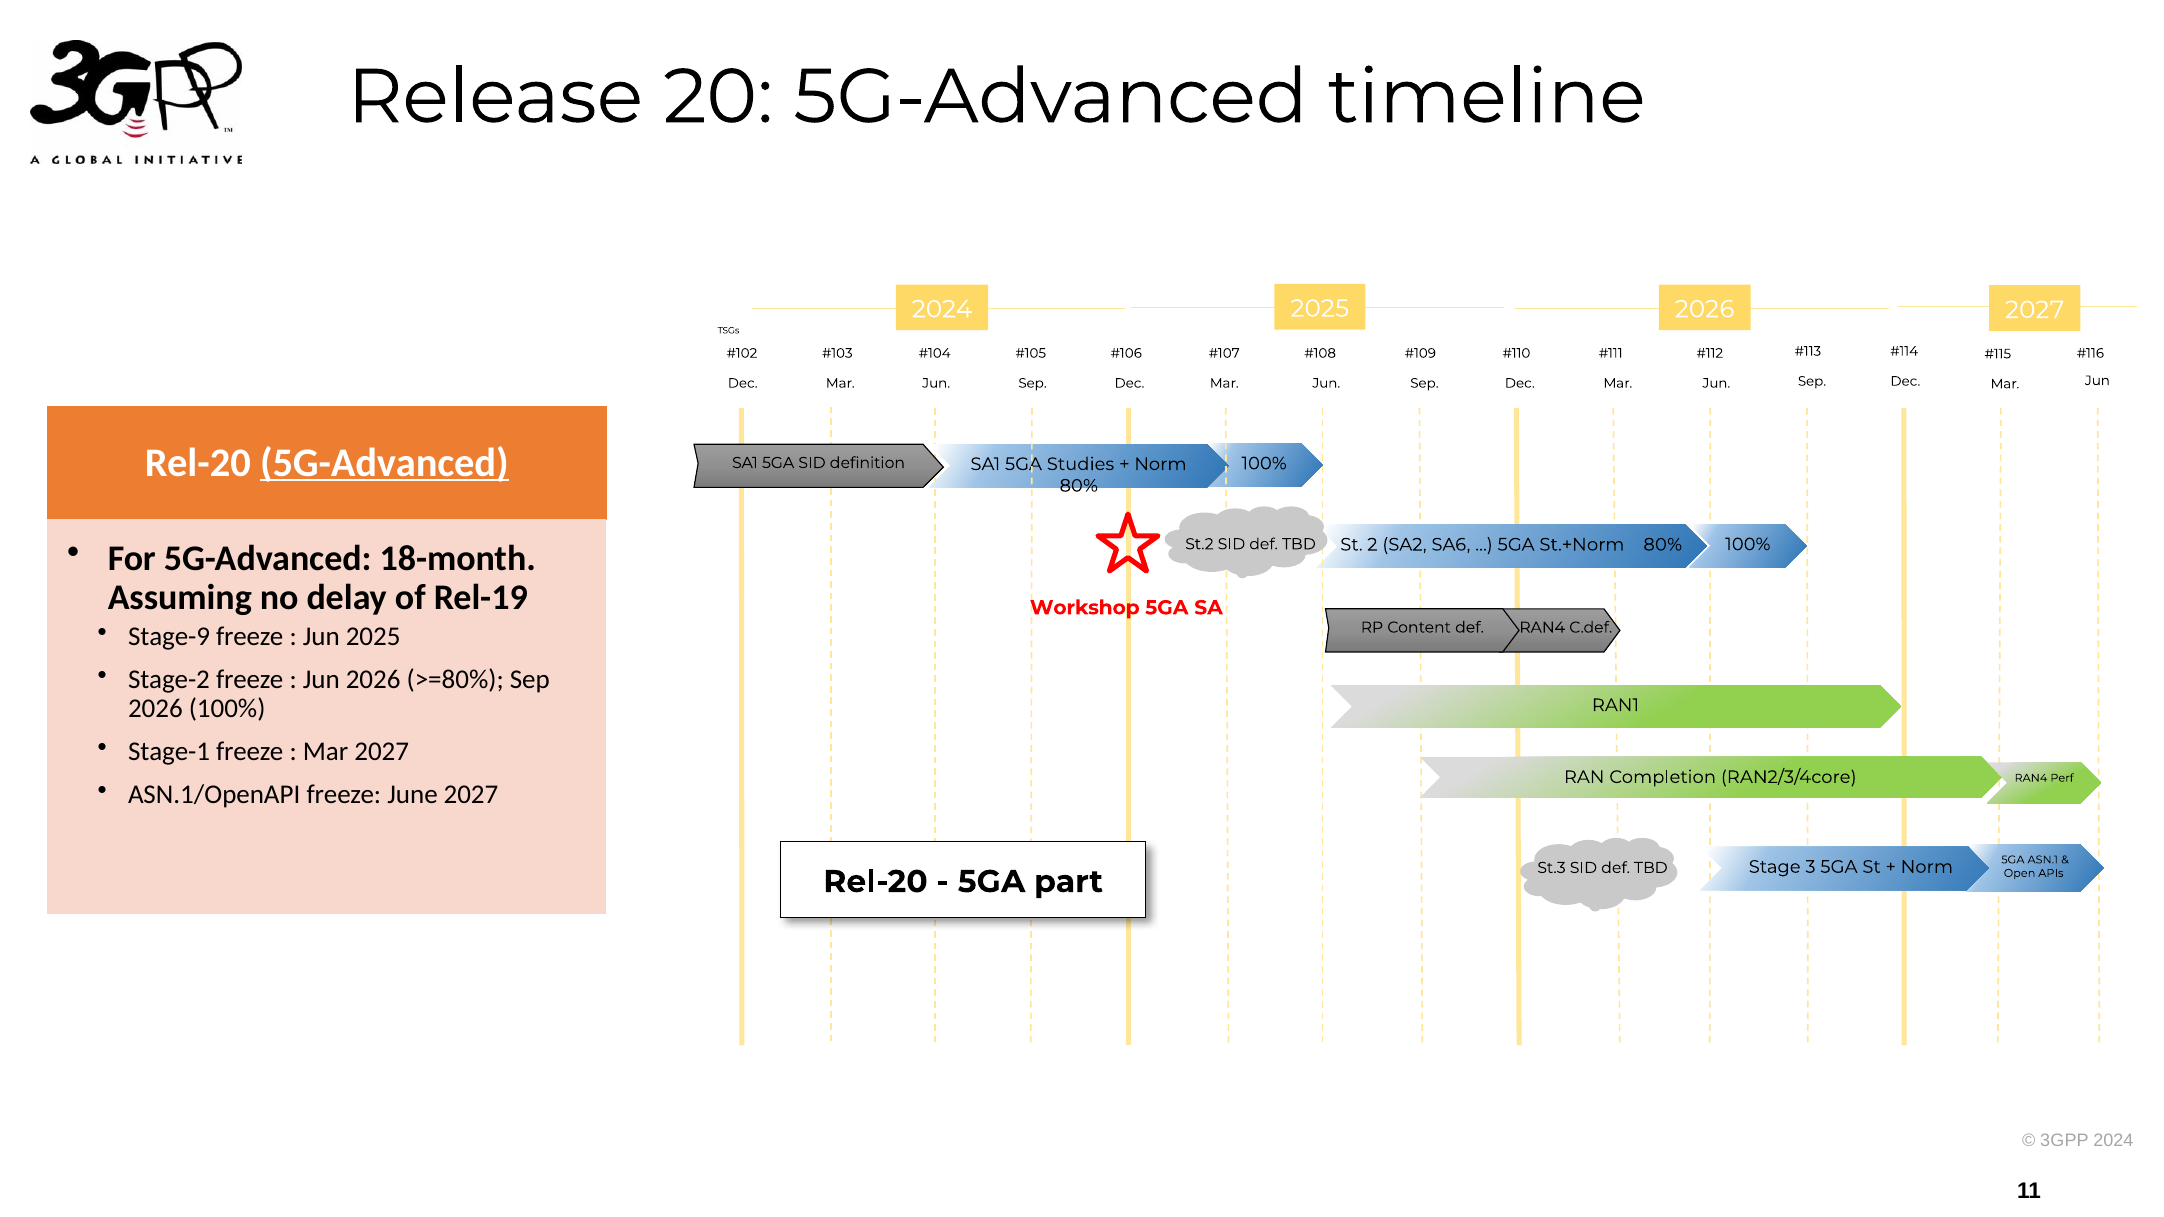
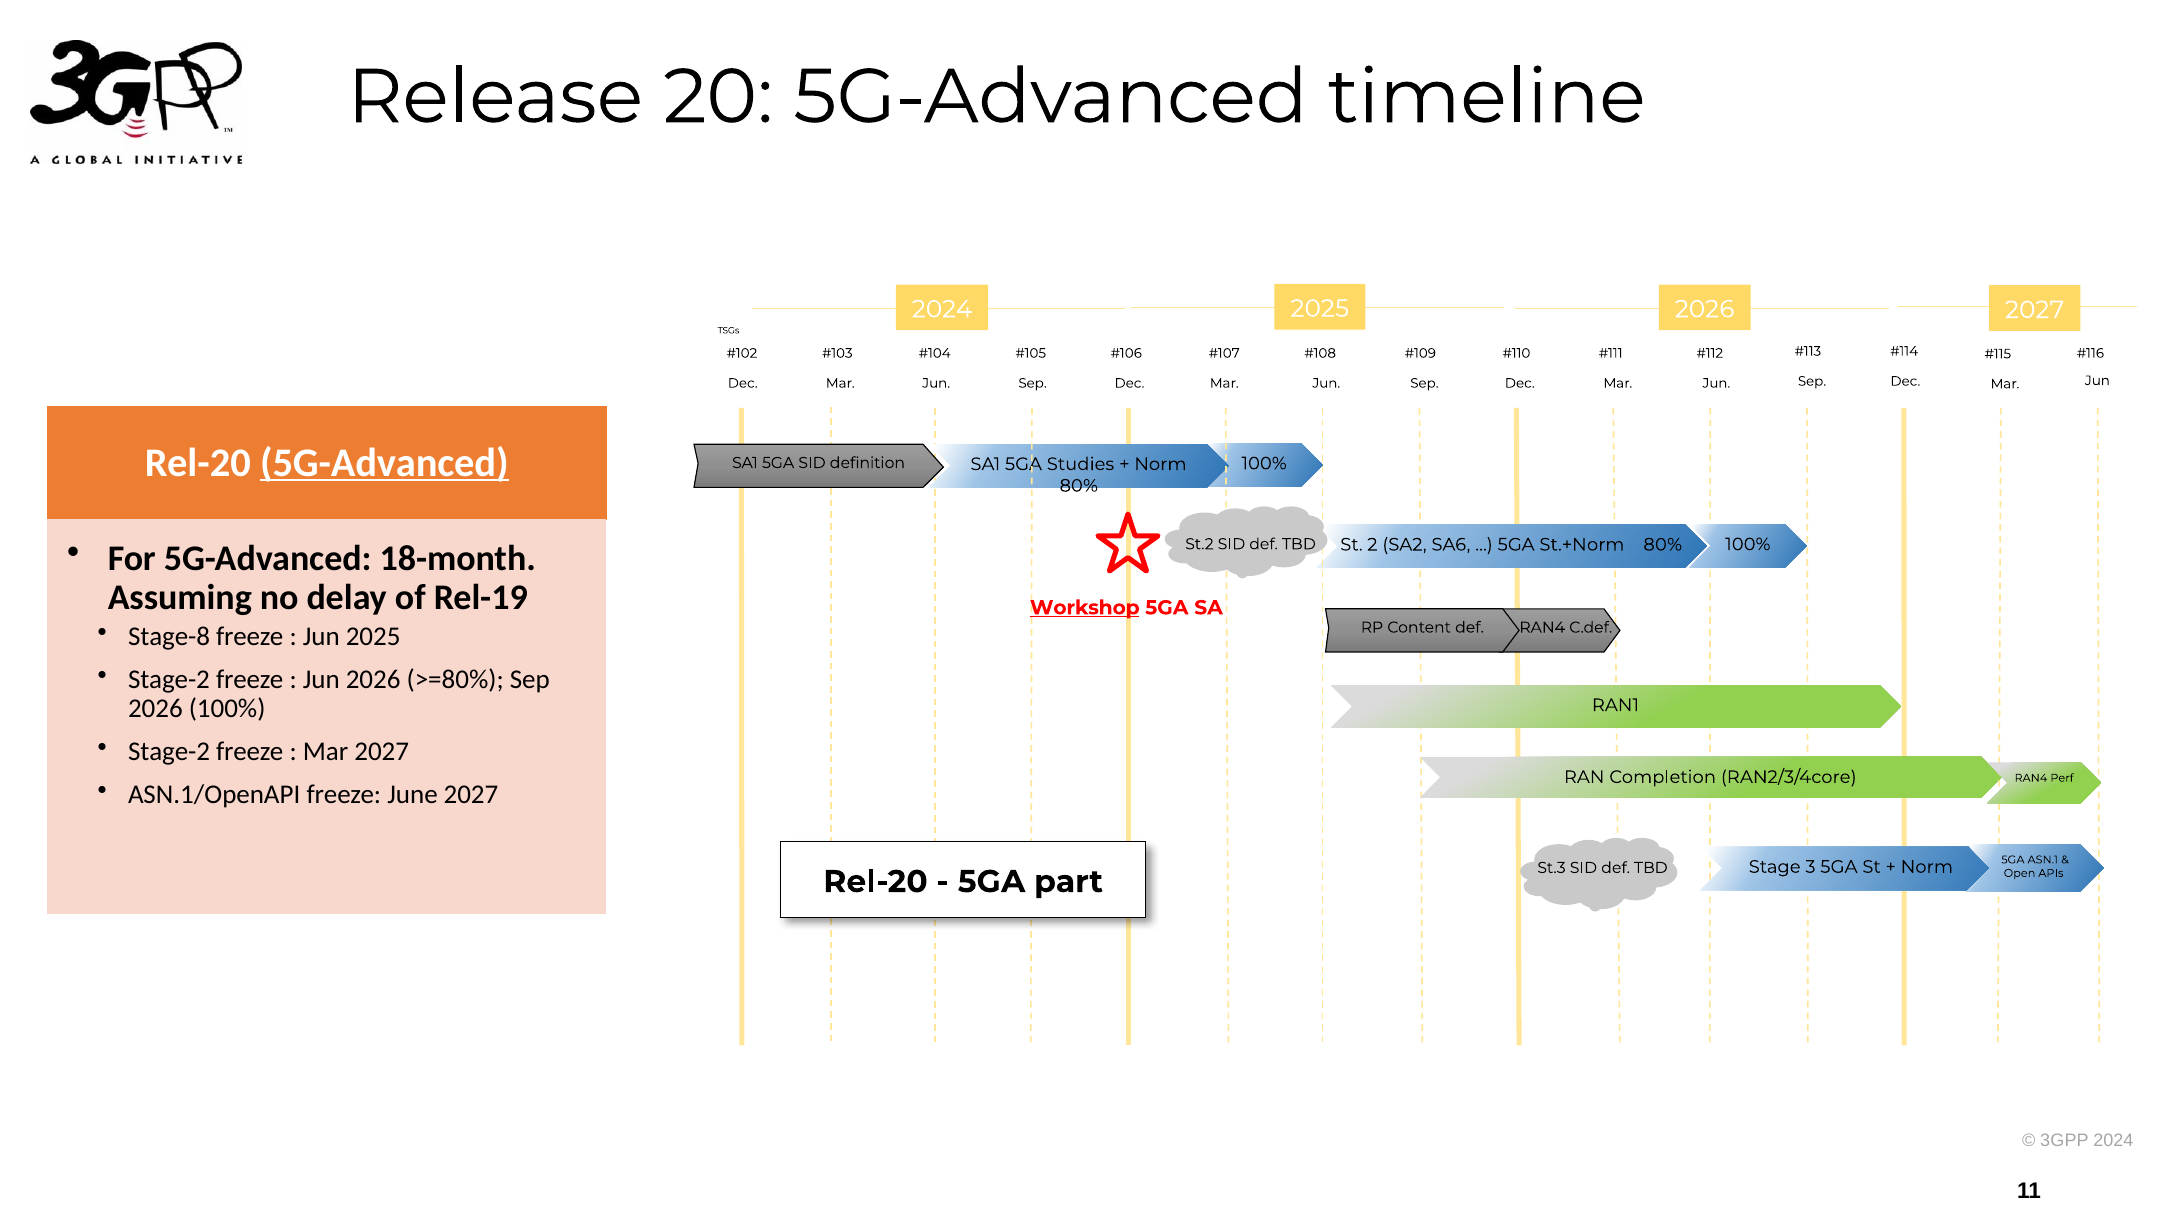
Workshop underline: none -> present
Stage-9: Stage-9 -> Stage-8
Stage-1 at (169, 752): Stage-1 -> Stage-2
